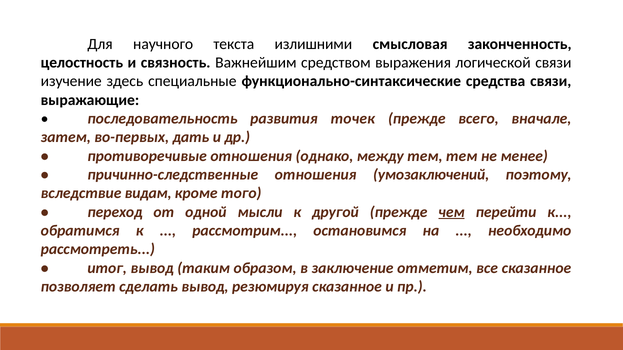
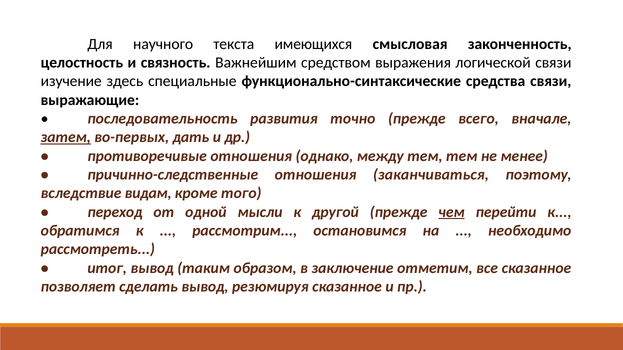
излишними: излишними -> имеющихся
точек: точек -> точно
затем underline: none -> present
умозаключений: умозаключений -> заканчиваться
